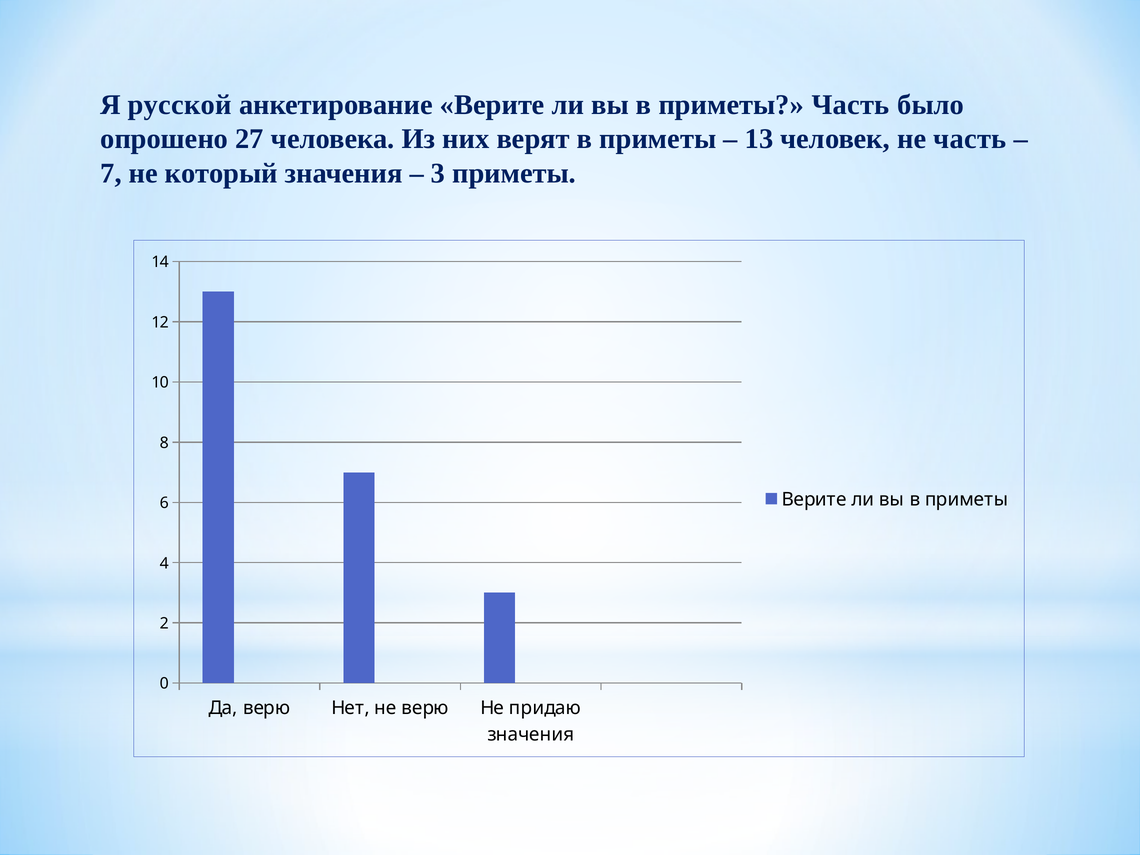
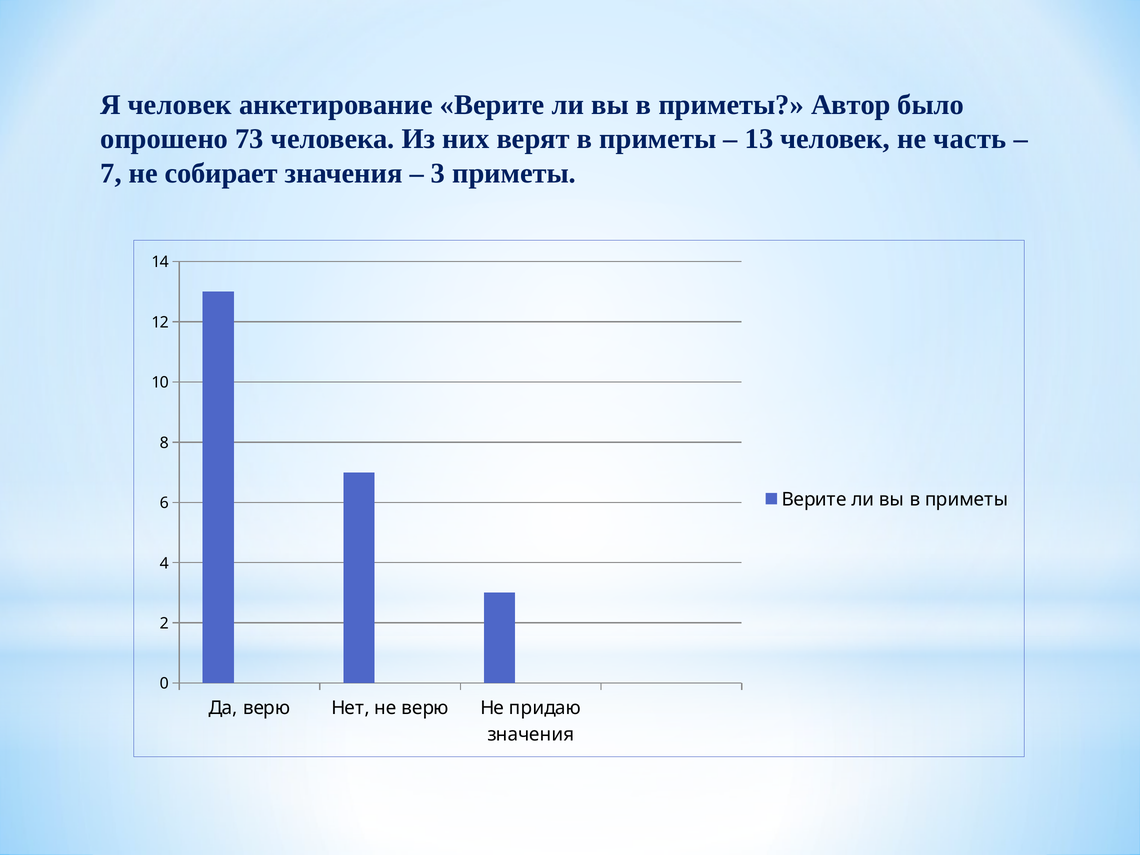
Я русской: русской -> человек
приметы Часть: Часть -> Автор
27: 27 -> 73
который: который -> собирает
